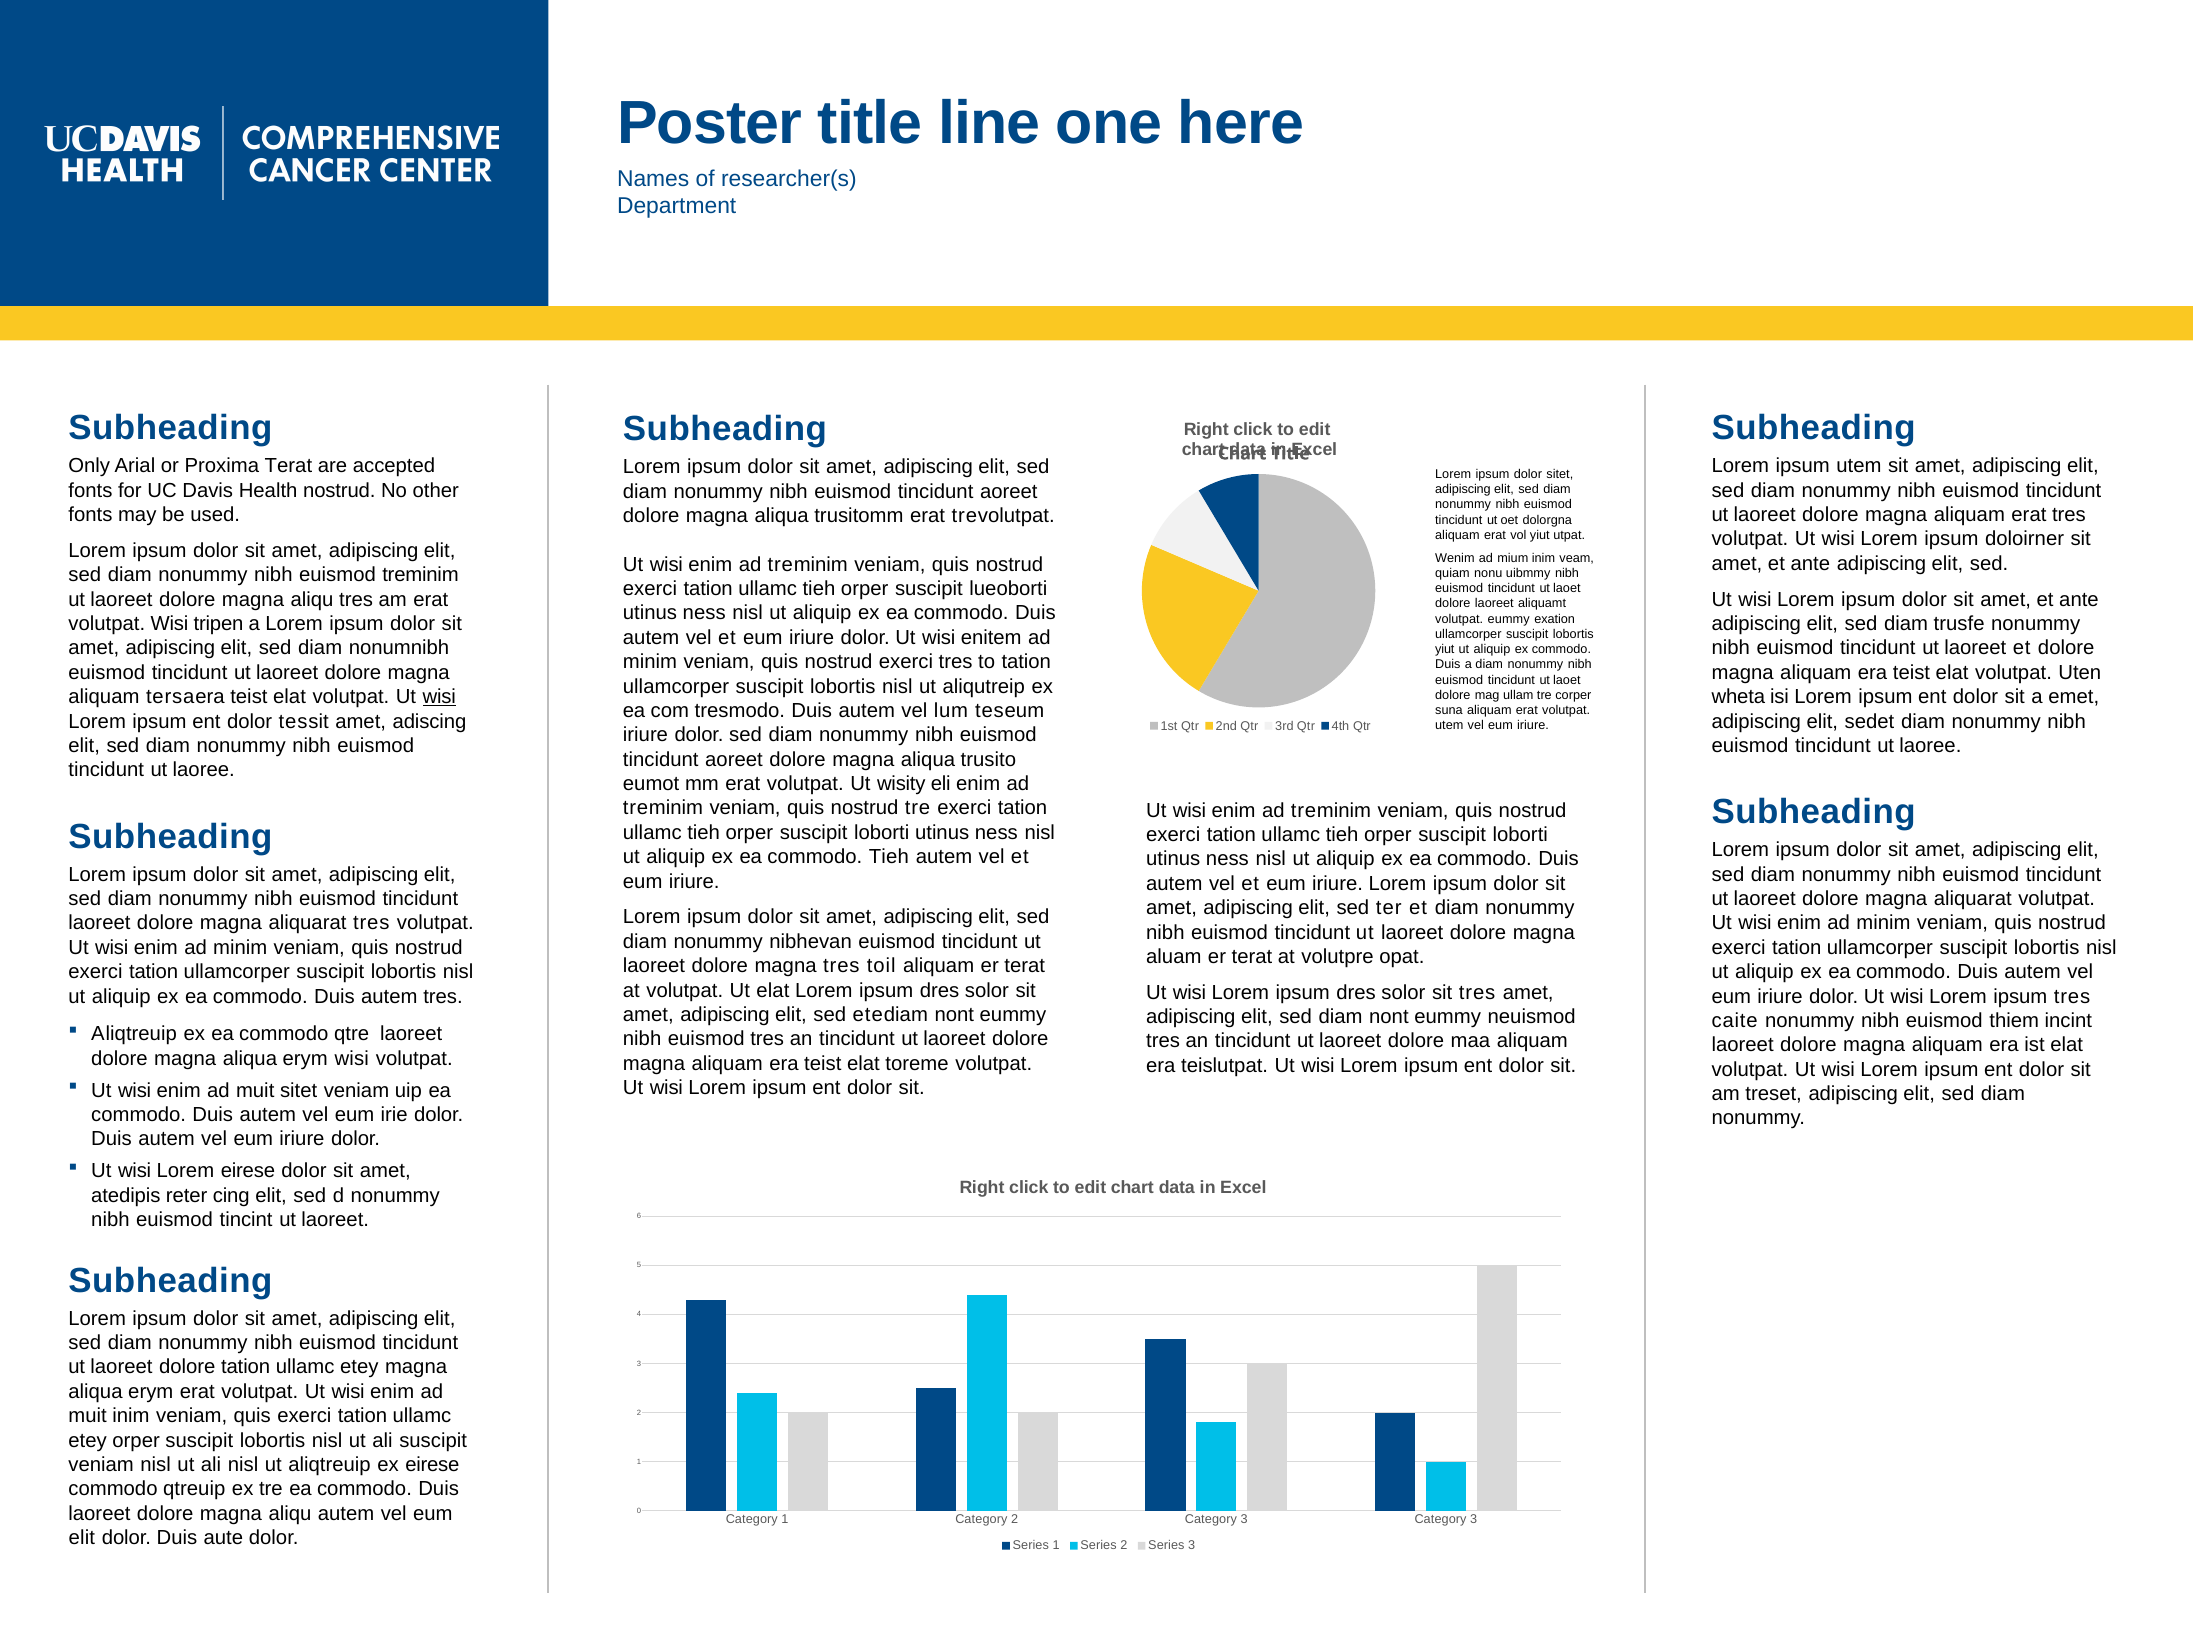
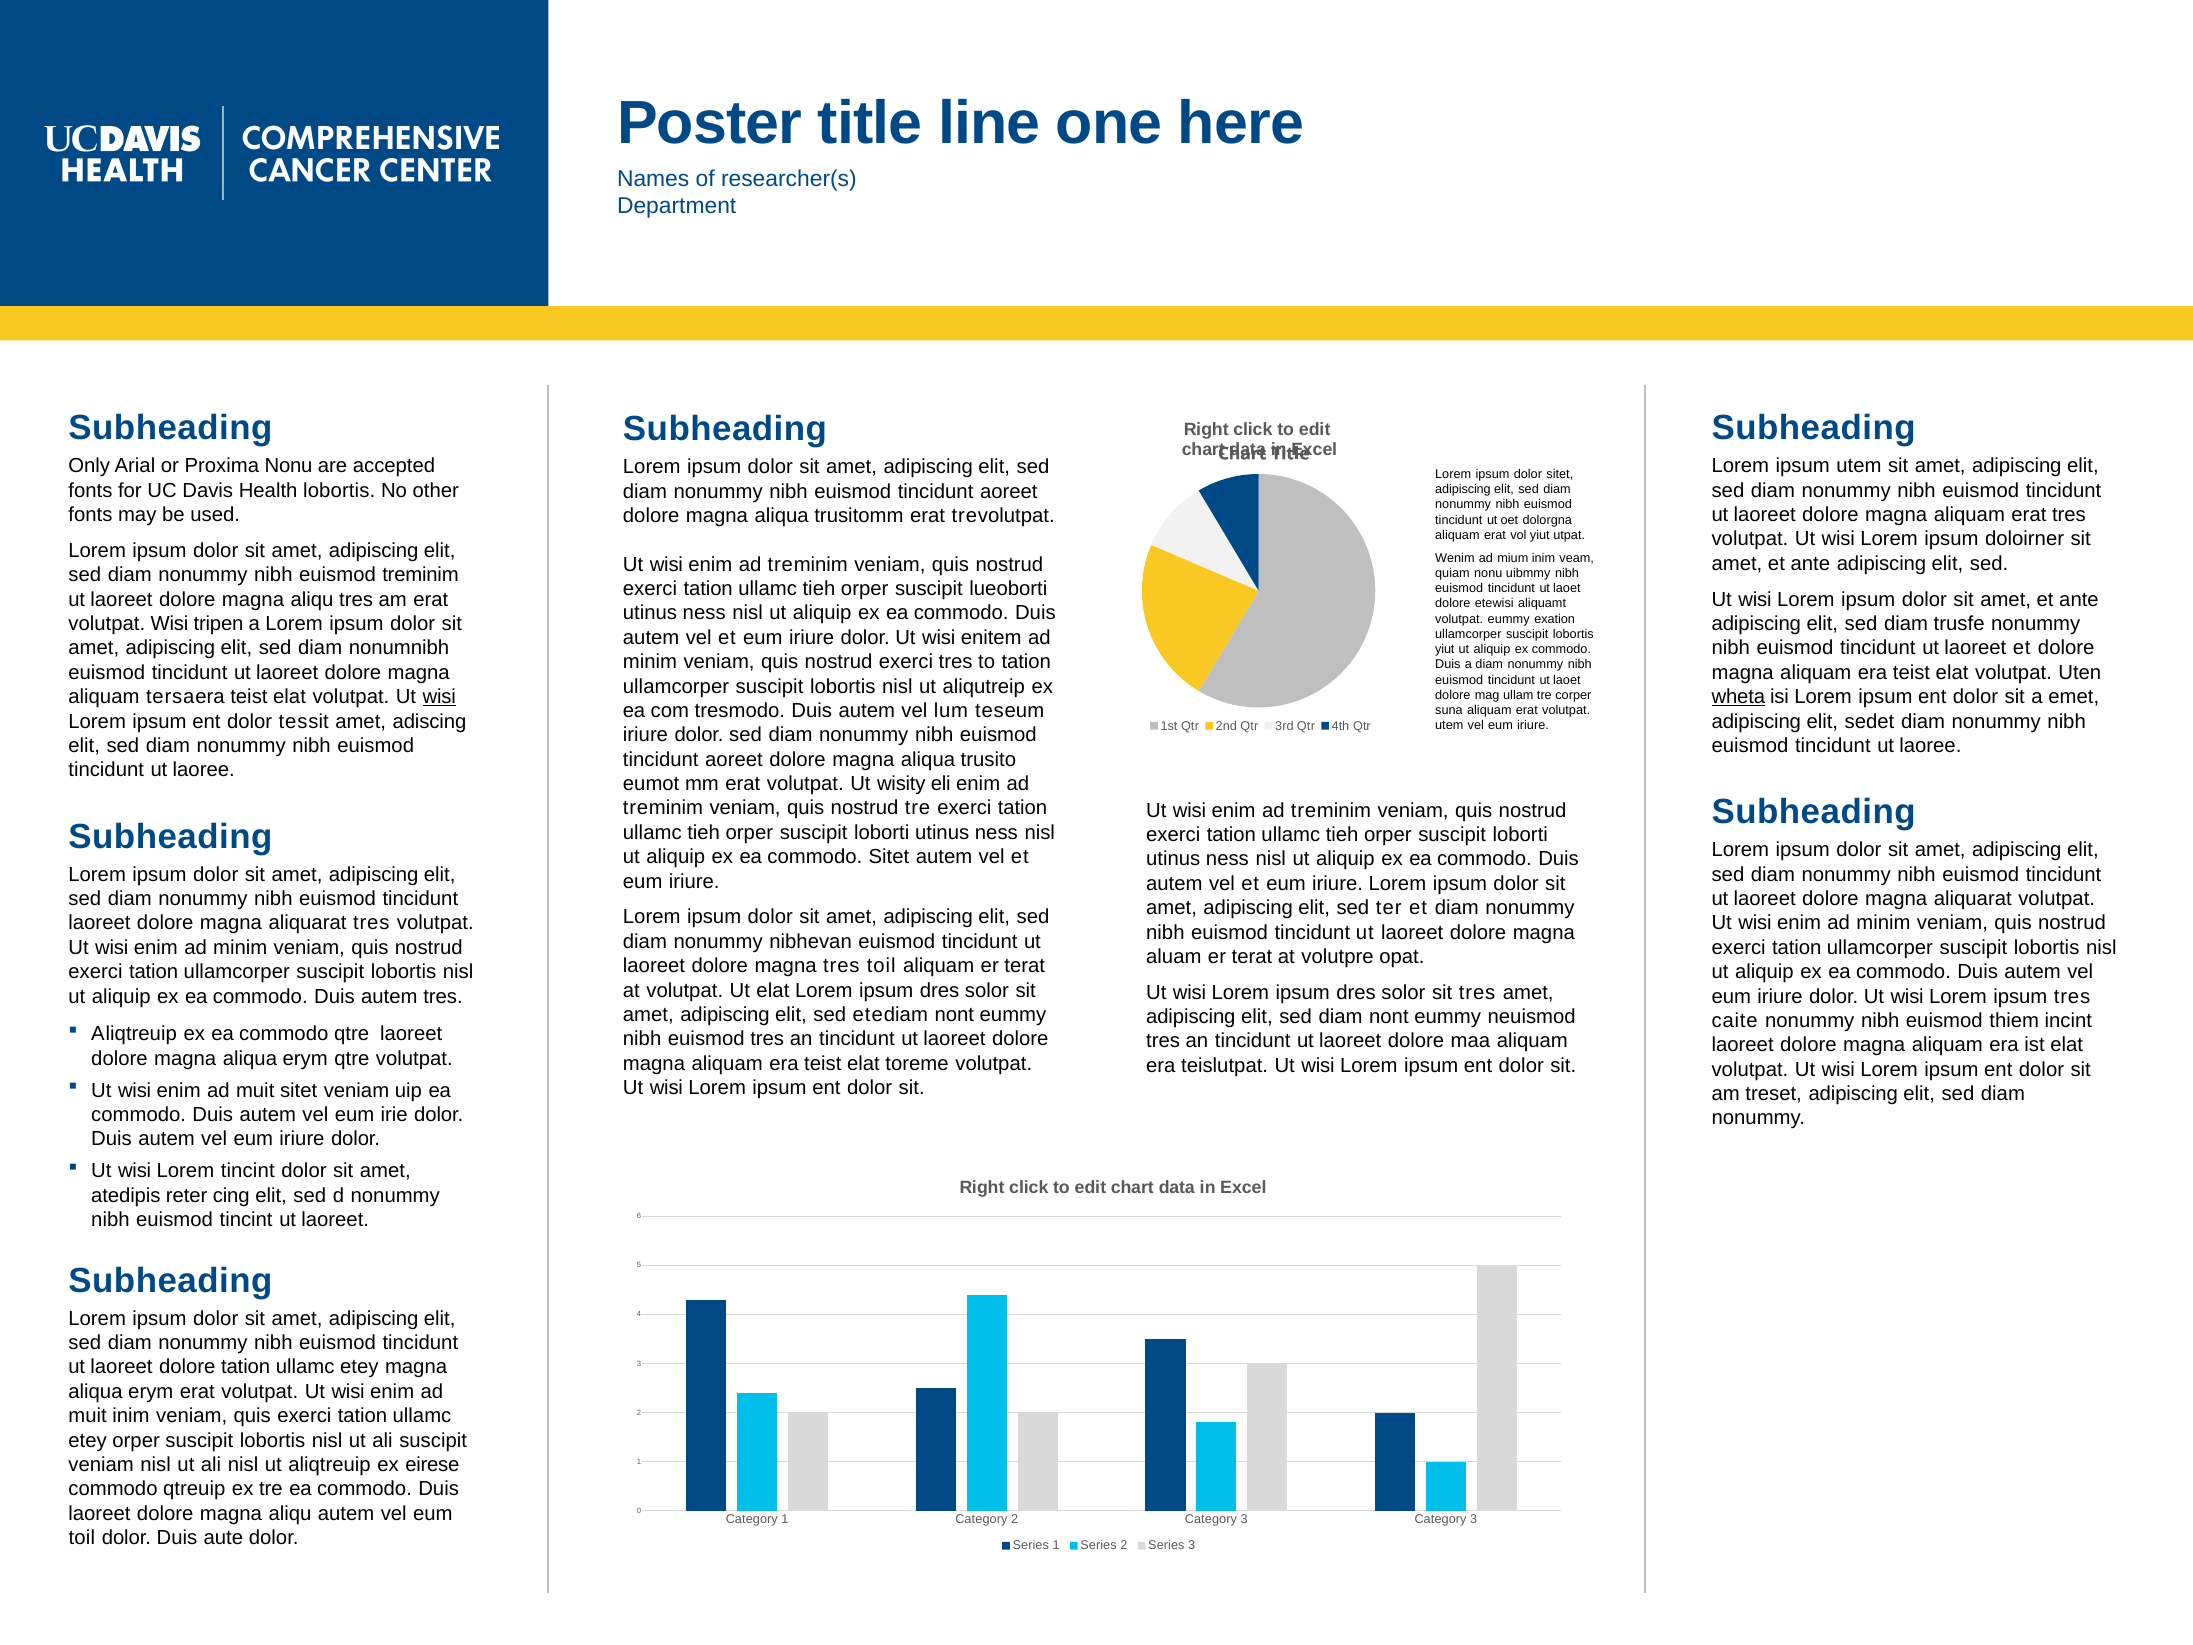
Proxima Terat: Terat -> Nonu
Health nostrud: nostrud -> lobortis
dolore laoreet: laoreet -> etewisi
wheta underline: none -> present
commodo Tieh: Tieh -> Sitet
erym wisi: wisi -> qtre
Lorem eirese: eirese -> tincint
elit at (82, 1538): elit -> toil
